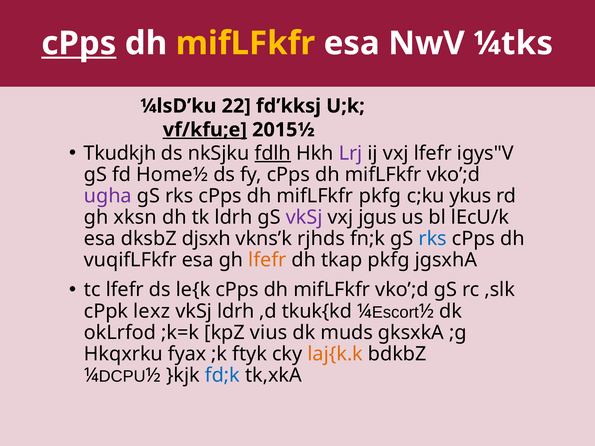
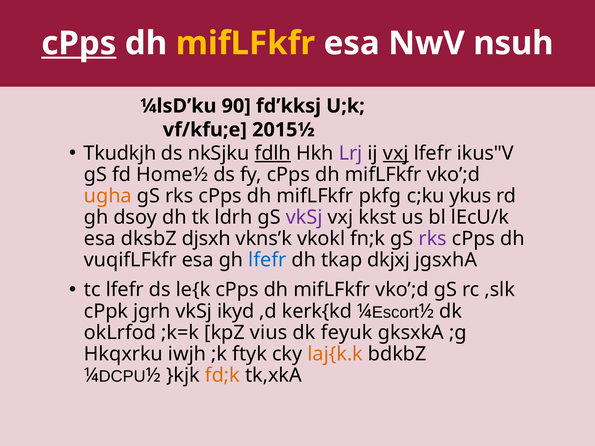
¼tks: ¼tks -> nsuh
22: 22 -> 90
vf/kfu;e underline: present -> none
vxj at (396, 153) underline: none -> present
igys"V: igys"V -> ikus"V
ugha colour: purple -> orange
xksn: xksn -> dsoy
jgus: jgus -> kkst
rjhds: rjhds -> vkokl
rks at (433, 239) colour: blue -> purple
lfefr at (267, 260) colour: orange -> blue
tkap pkfg: pkfg -> dkjxj
lexz: lexz -> jgrh
vkSj ldrh: ldrh -> ikyd
tkuk{kd: tkuk{kd -> kerk{kd
muds: muds -> feyuk
fyax: fyax -> iwjh
fd;k colour: blue -> orange
